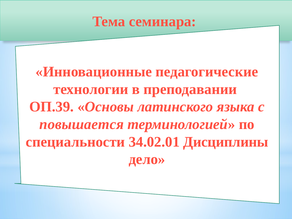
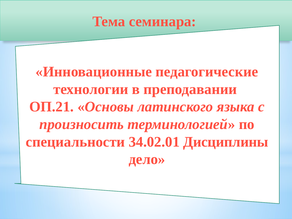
ОП.39: ОП.39 -> ОП.21
повышается: повышается -> произносить
